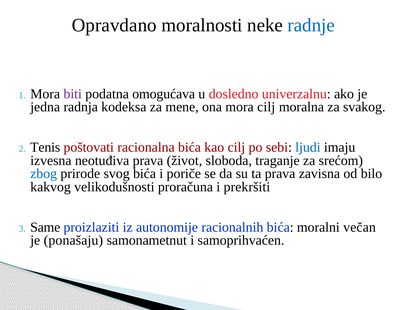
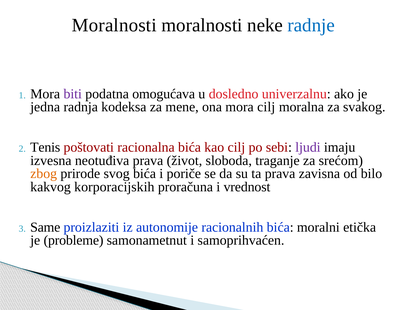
Opravdano at (114, 25): Opravdano -> Moralnosti
ljudi colour: blue -> purple
zbog colour: blue -> orange
velikodušnosti: velikodušnosti -> korporacijskih
prekršiti: prekršiti -> vrednost
večan: večan -> etička
ponašaju: ponašaju -> probleme
